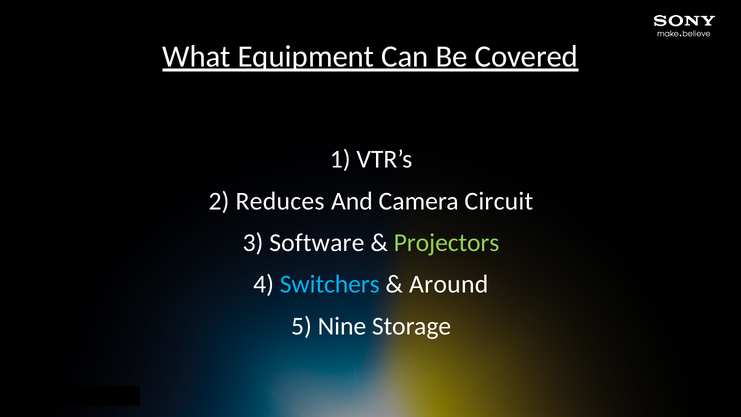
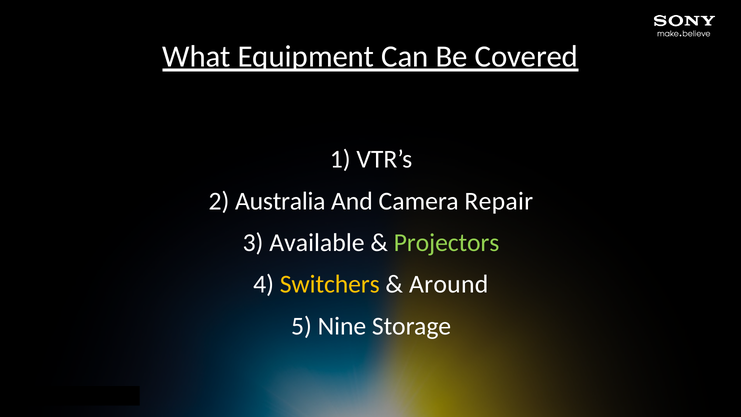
Reduces: Reduces -> Australia
Circuit: Circuit -> Repair
Software: Software -> Available
Switchers colour: light blue -> yellow
